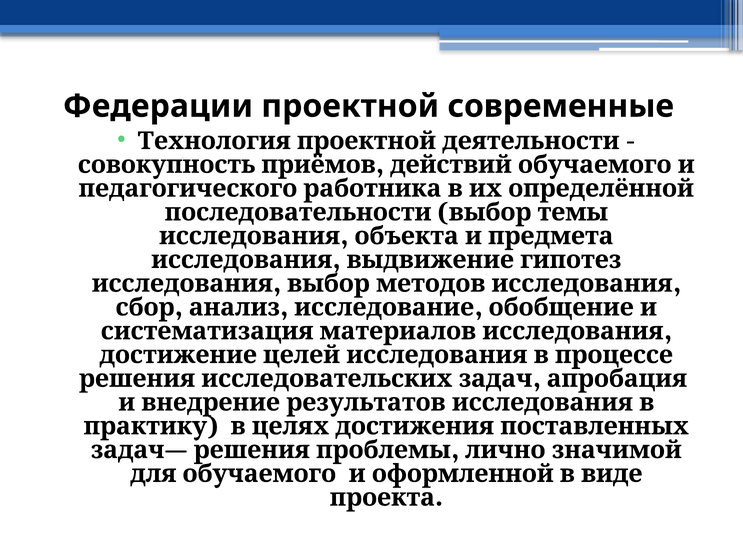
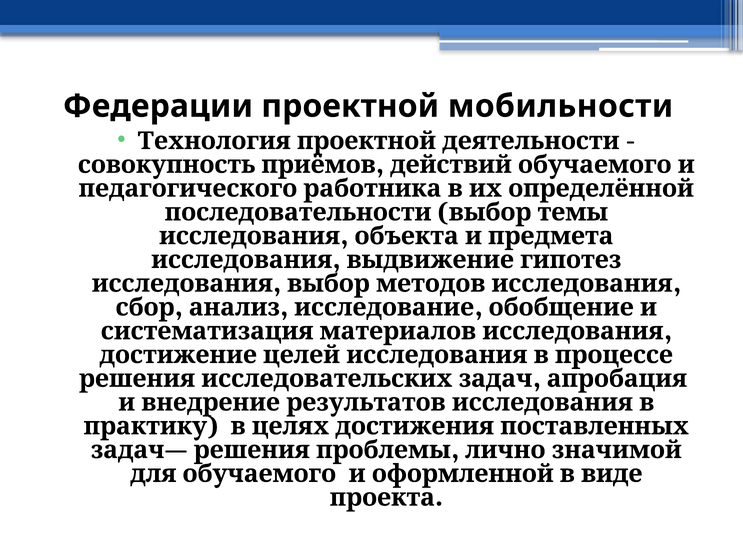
современные: современные -> мобильности
